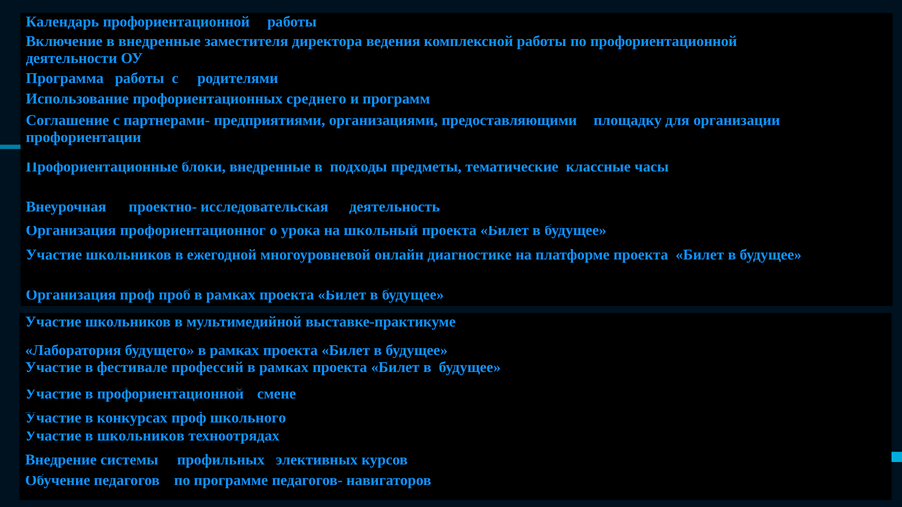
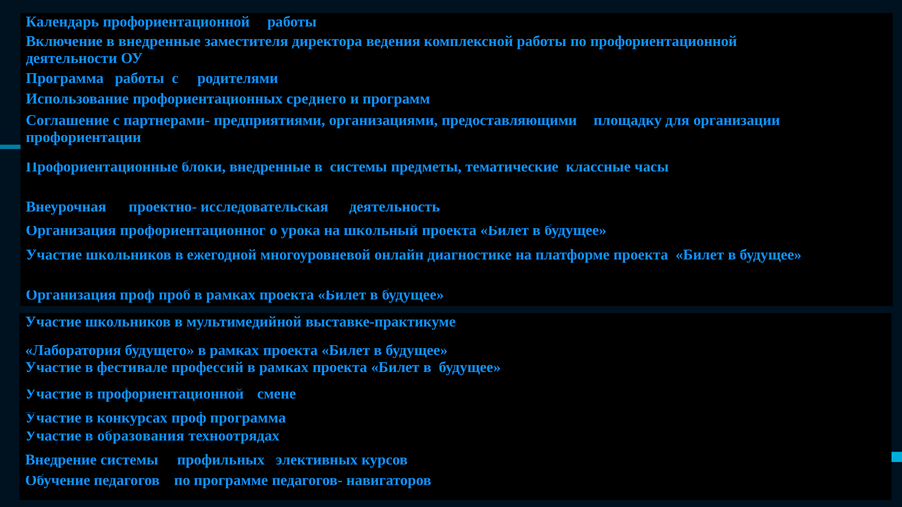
в подходы: подходы -> системы
проф школьного: школьного -> программа
в школьников: школьников -> образования
